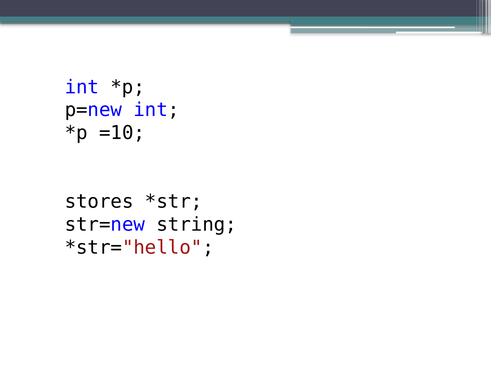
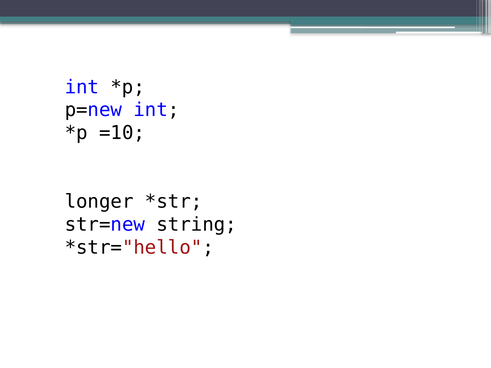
stores: stores -> longer
